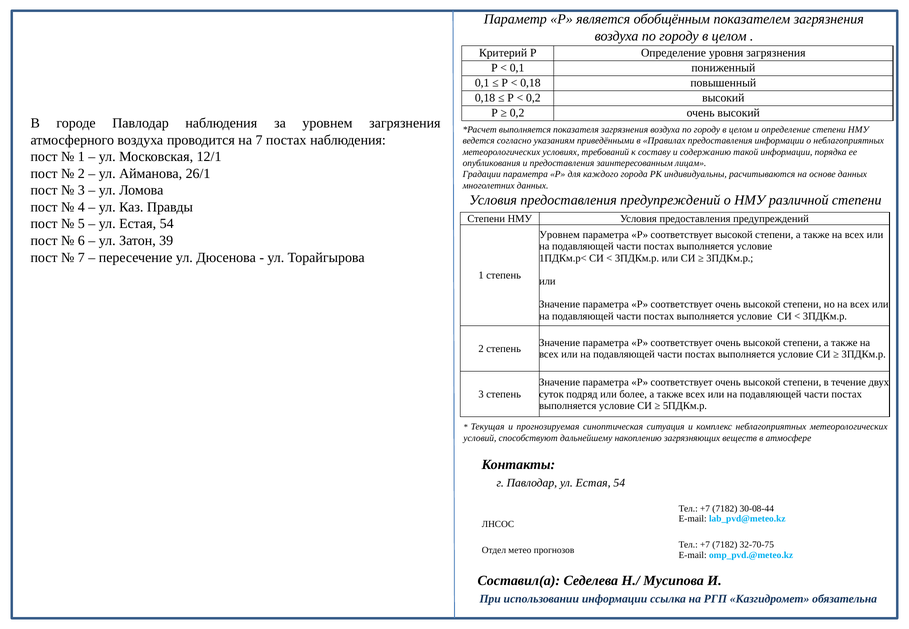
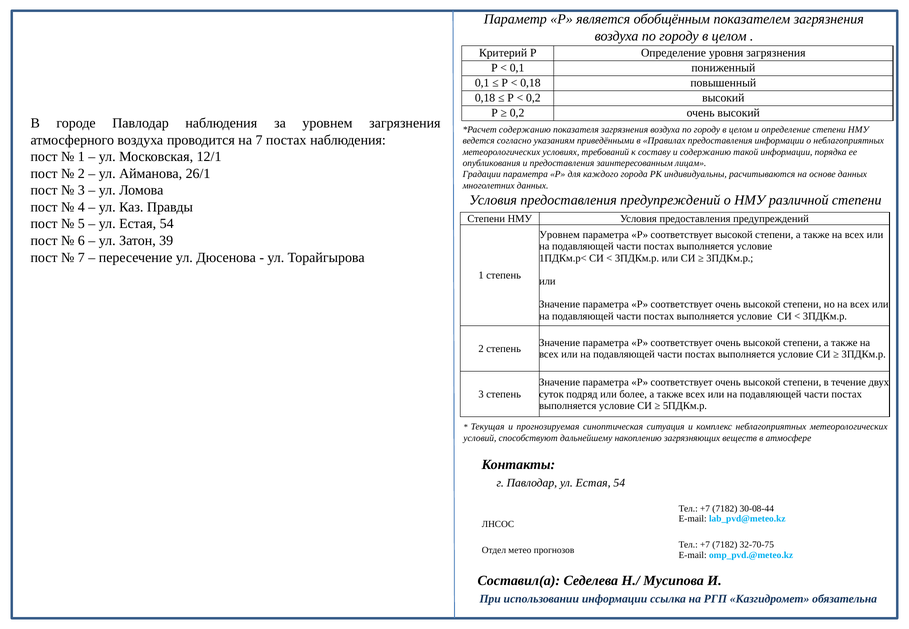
выполняется at (525, 130): выполняется -> содержанию
